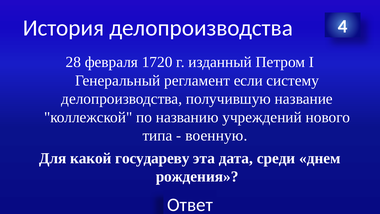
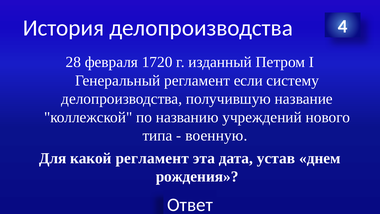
какой государеву: государеву -> регламент
среди: среди -> устав
